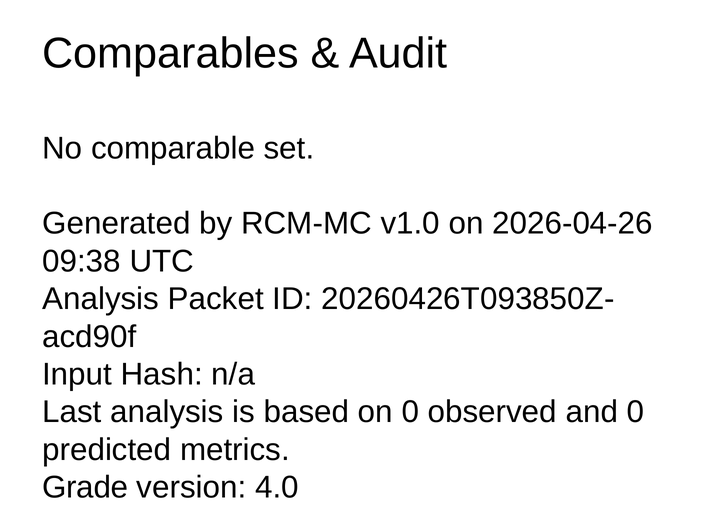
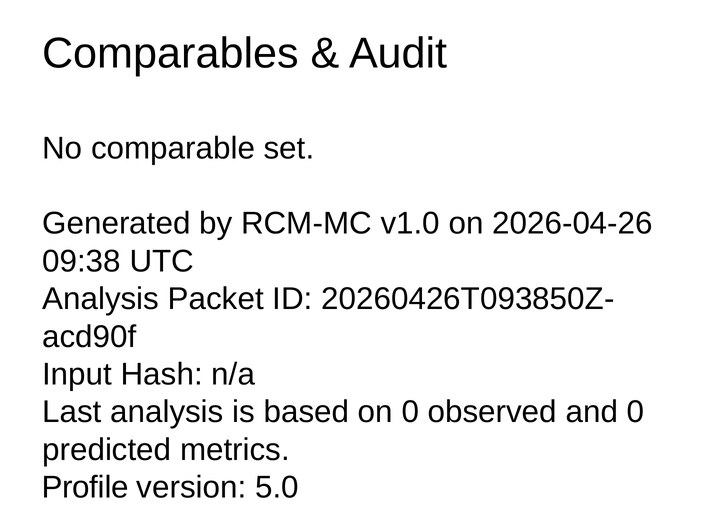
Grade: Grade -> Profile
4.0: 4.0 -> 5.0
